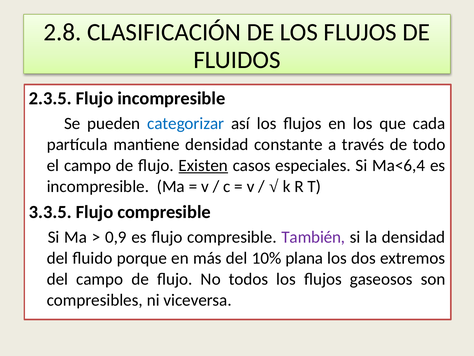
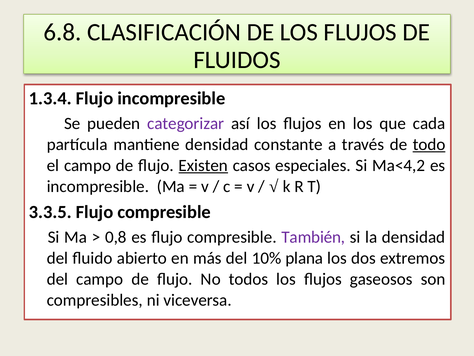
2.8: 2.8 -> 6.8
2.3.5: 2.3.5 -> 1.3.4
categorizar colour: blue -> purple
todo underline: none -> present
Ma<6,4: Ma<6,4 -> Ma<4,2
0,9: 0,9 -> 0,8
porque: porque -> abierto
